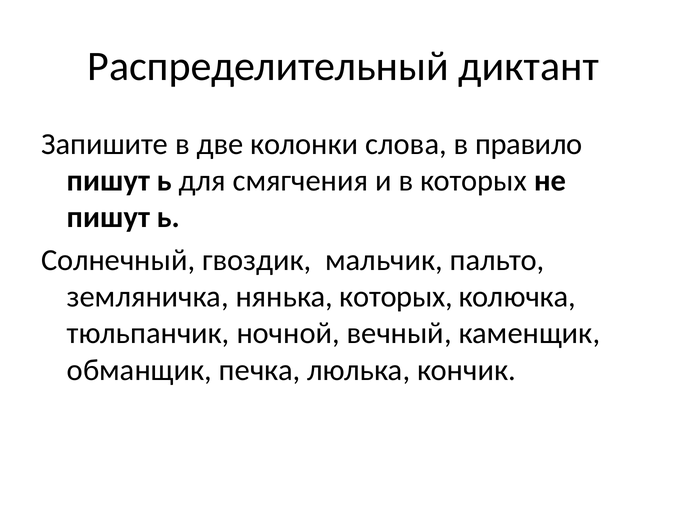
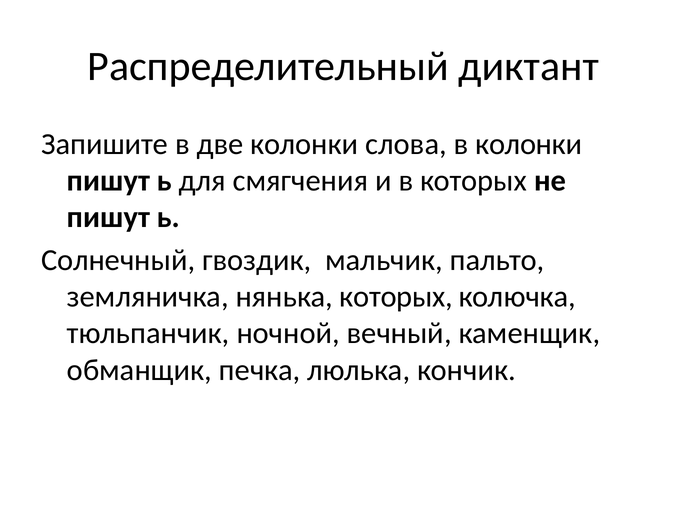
в правило: правило -> колонки
